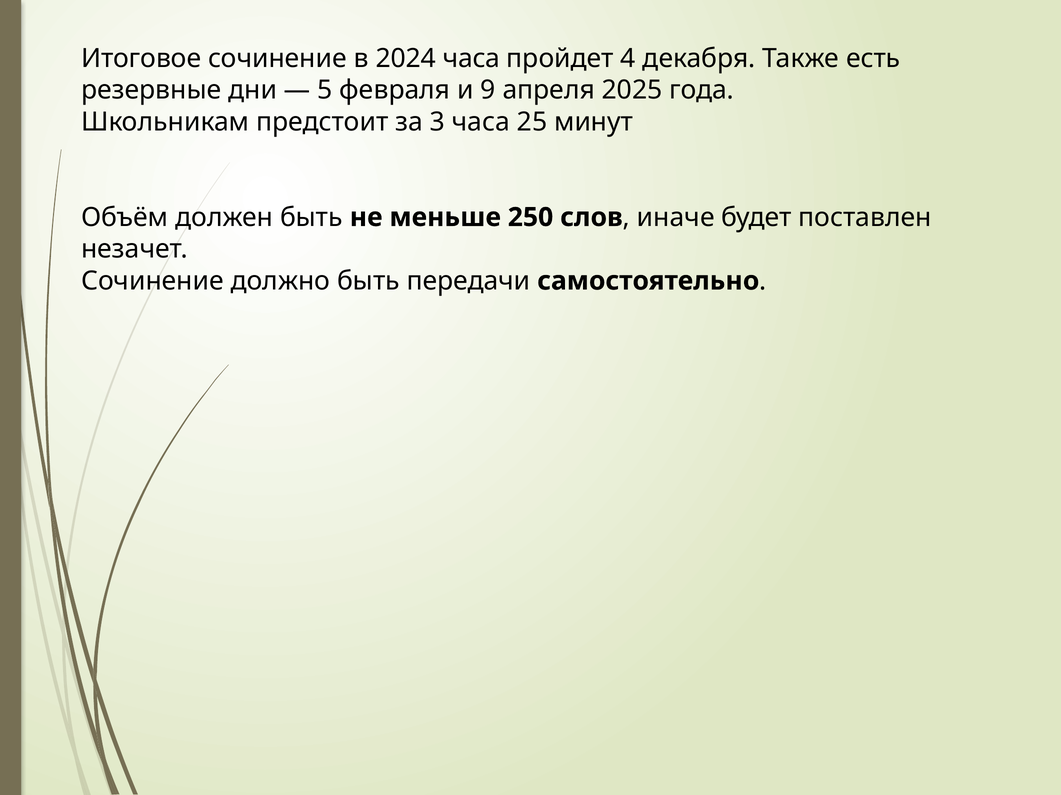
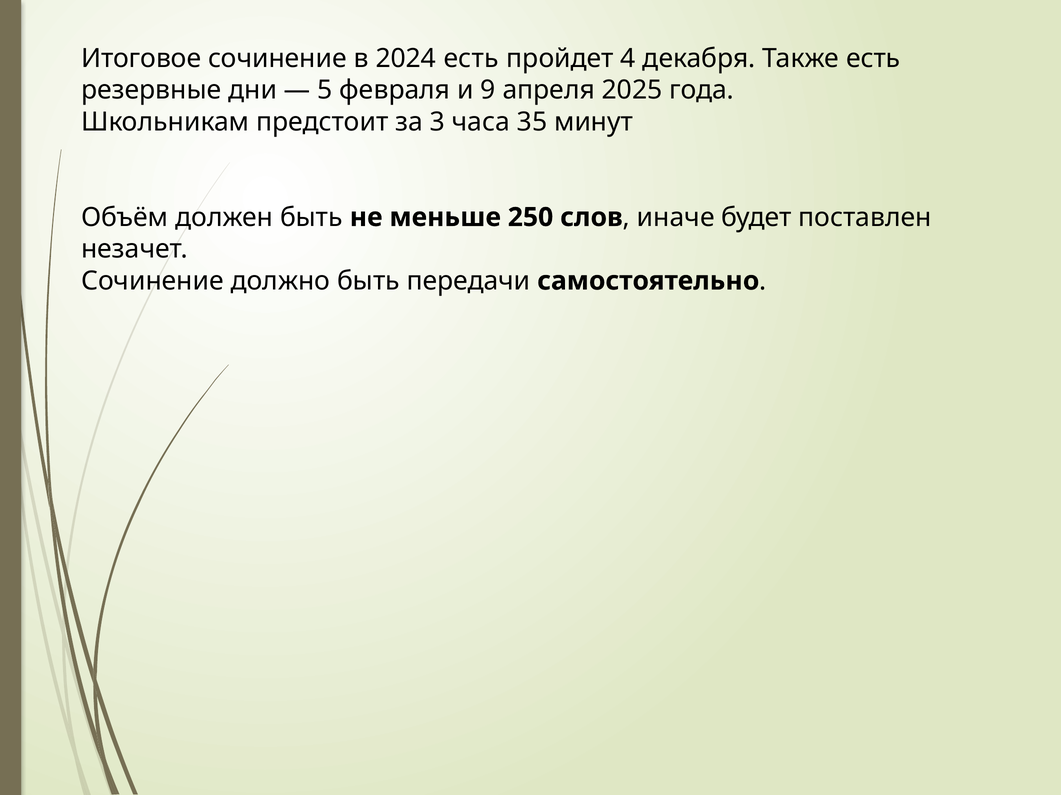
2024 часа: часа -> есть
25: 25 -> 35
